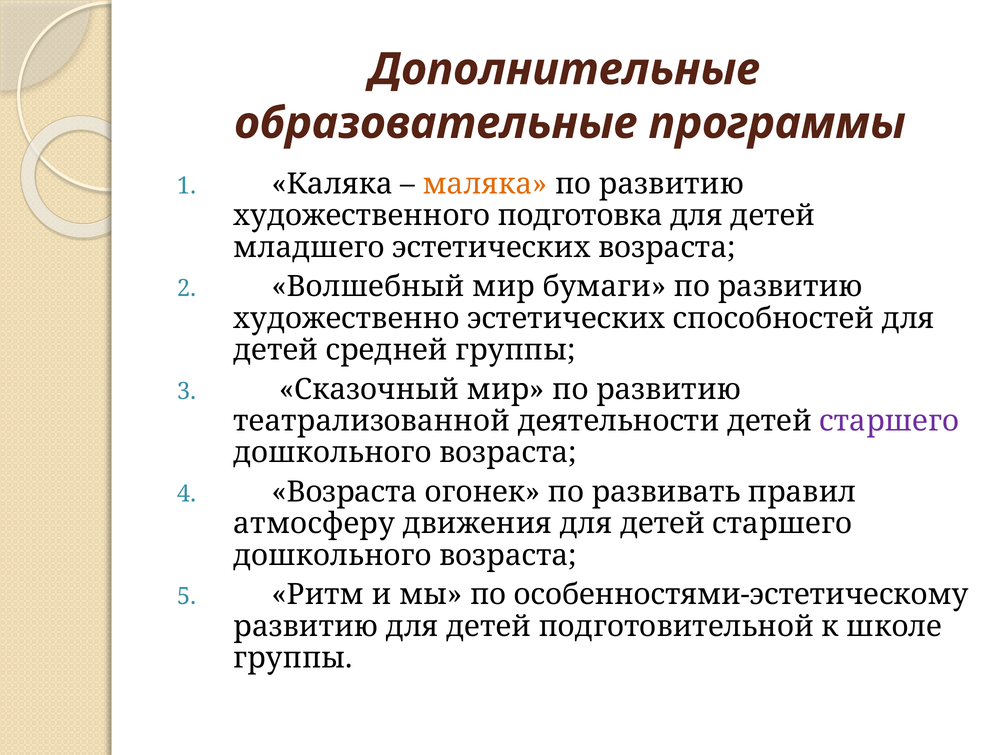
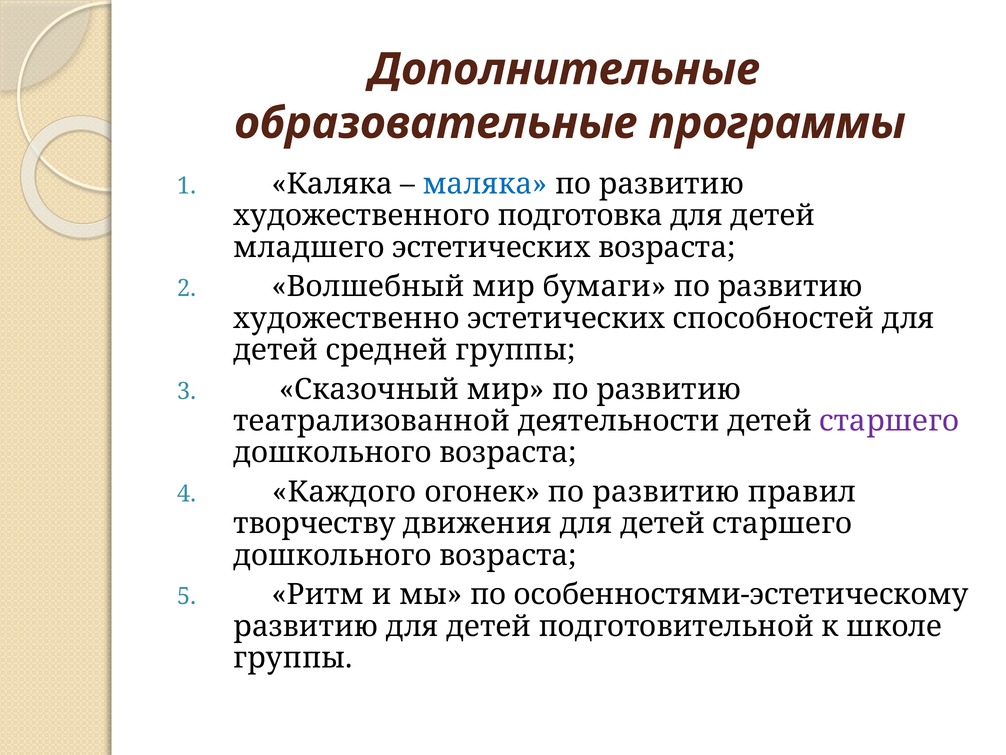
маляка colour: orange -> blue
Возраста at (344, 492): Возраста -> Каждого
огонек по развивать: развивать -> развитию
атмосферу: атмосферу -> творчеству
